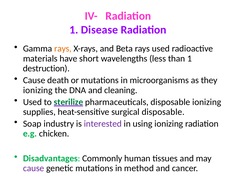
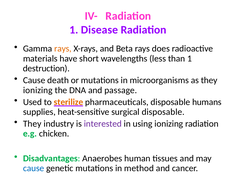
rays used: used -> does
cleaning: cleaning -> passage
sterilize colour: green -> orange
disposable ionizing: ionizing -> humans
Soap at (32, 124): Soap -> They
Commonly: Commonly -> Anaerobes
cause at (34, 168) colour: purple -> blue
